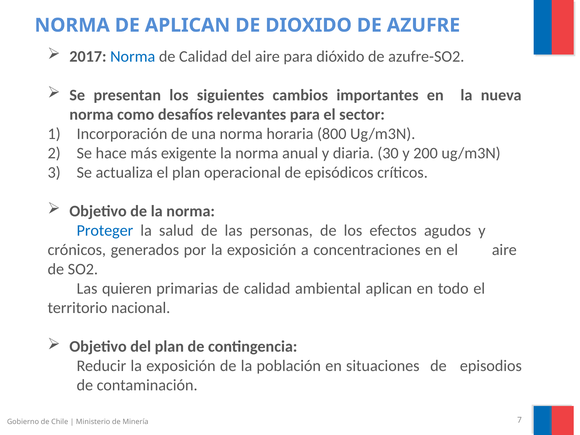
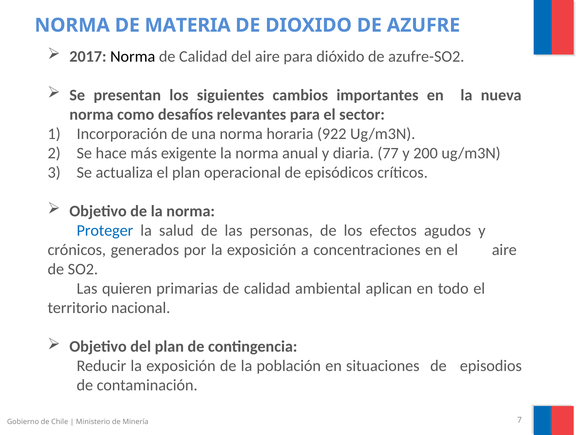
DE APLICAN: APLICAN -> MATERIA
Norma at (133, 57) colour: blue -> black
800: 800 -> 922
30: 30 -> 77
